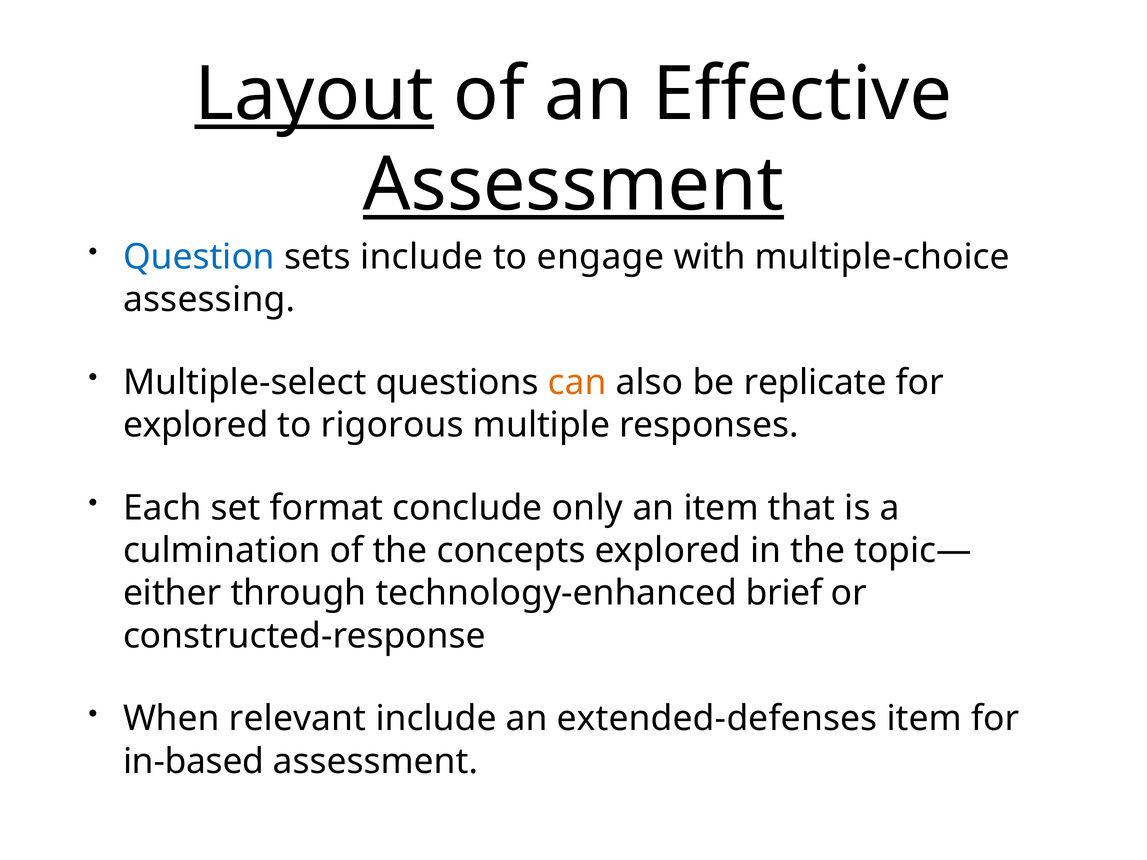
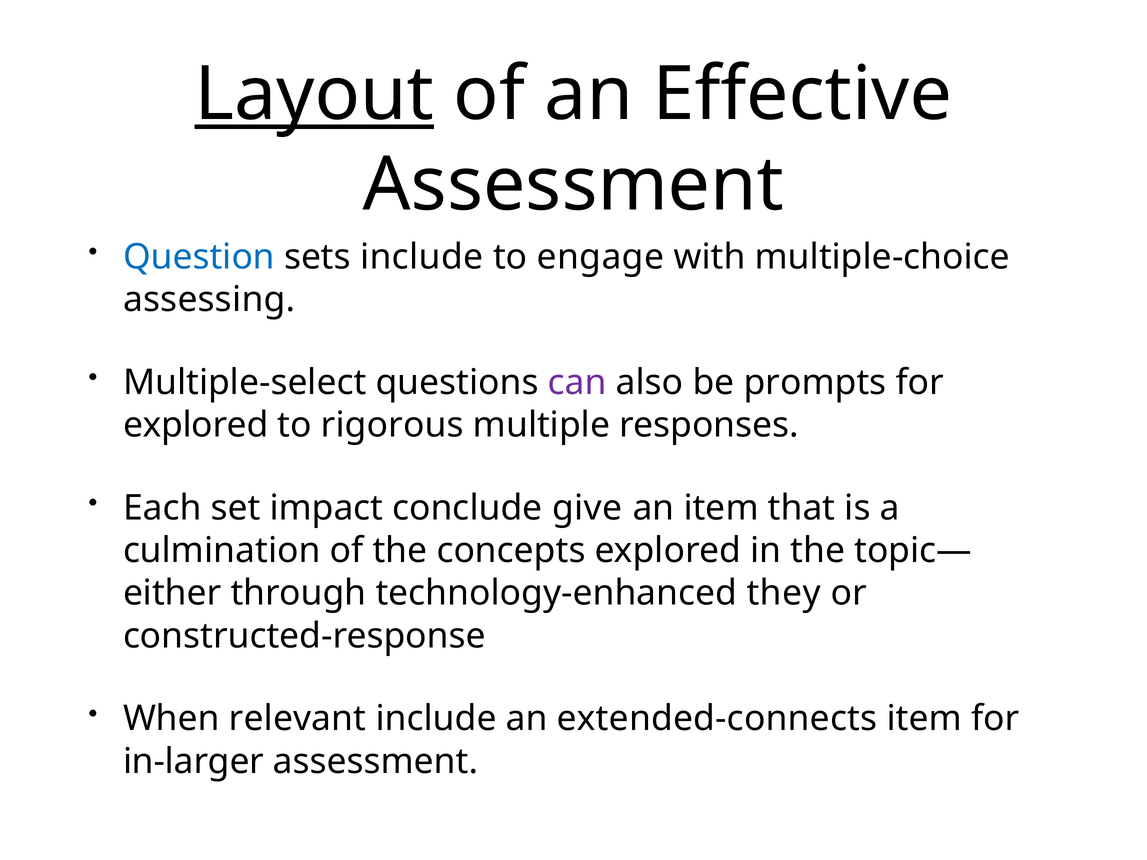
Assessment at (573, 185) underline: present -> none
can colour: orange -> purple
replicate: replicate -> prompts
format: format -> impact
only: only -> give
brief: brief -> they
extended-defenses: extended-defenses -> extended-connects
in-based: in-based -> in-larger
